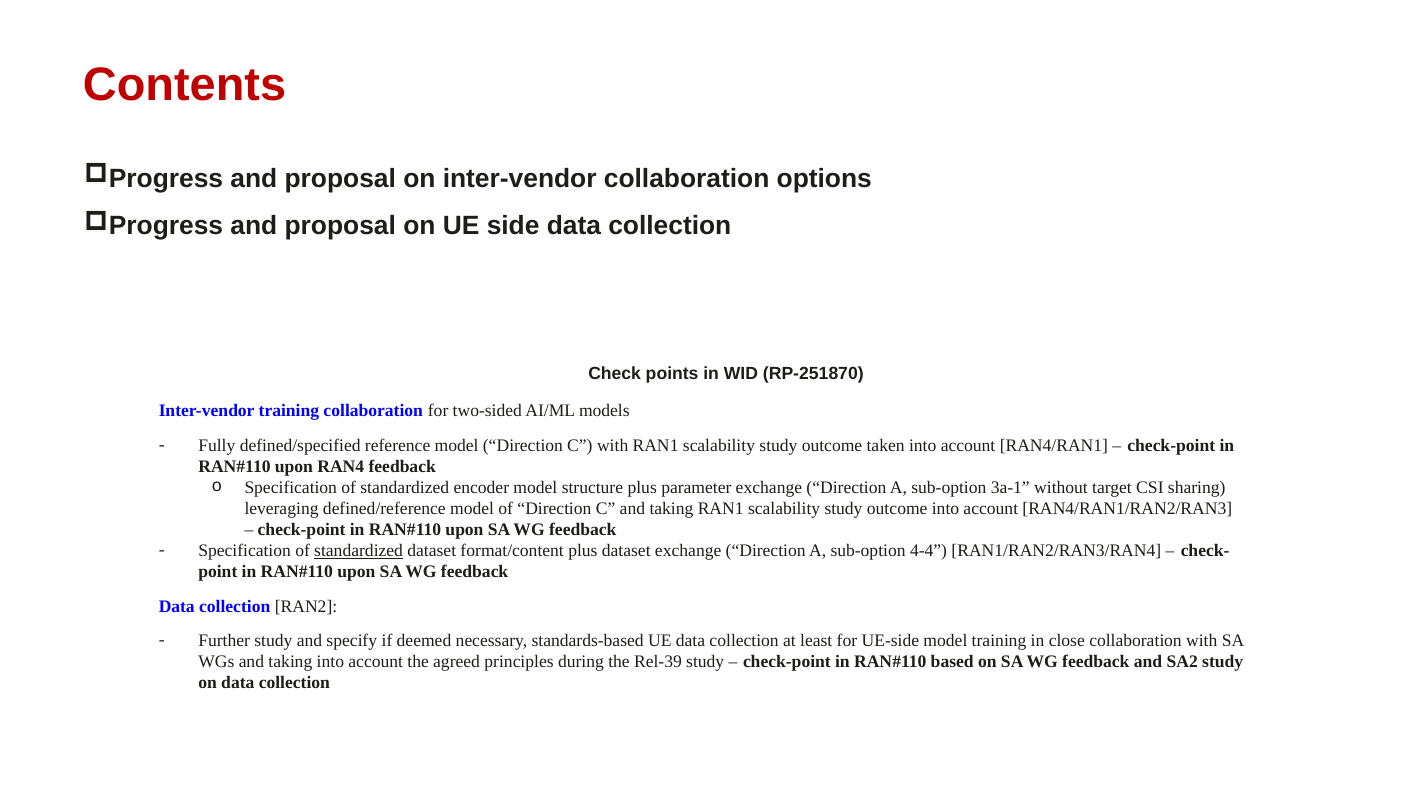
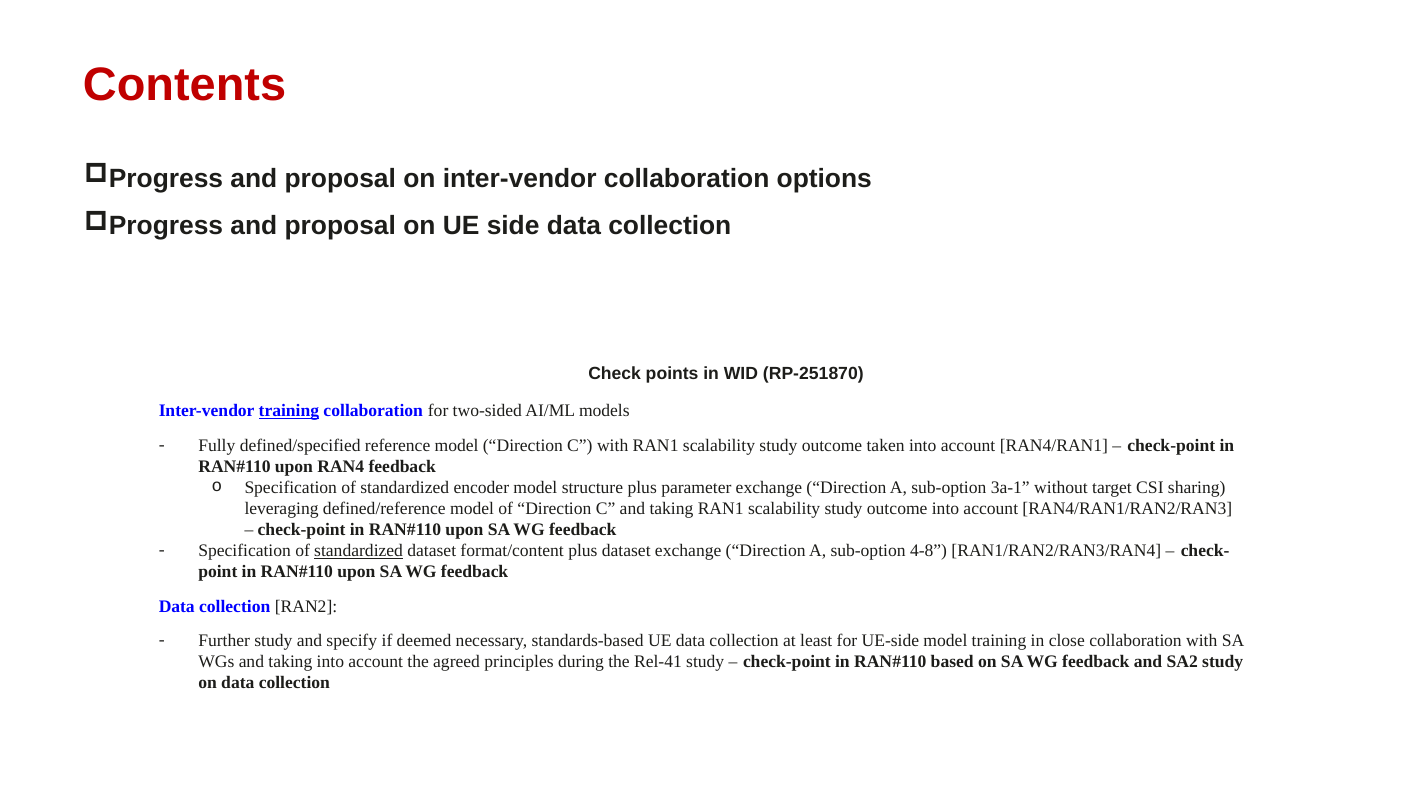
training at (289, 411) underline: none -> present
4-4: 4-4 -> 4-8
Rel-39: Rel-39 -> Rel-41
